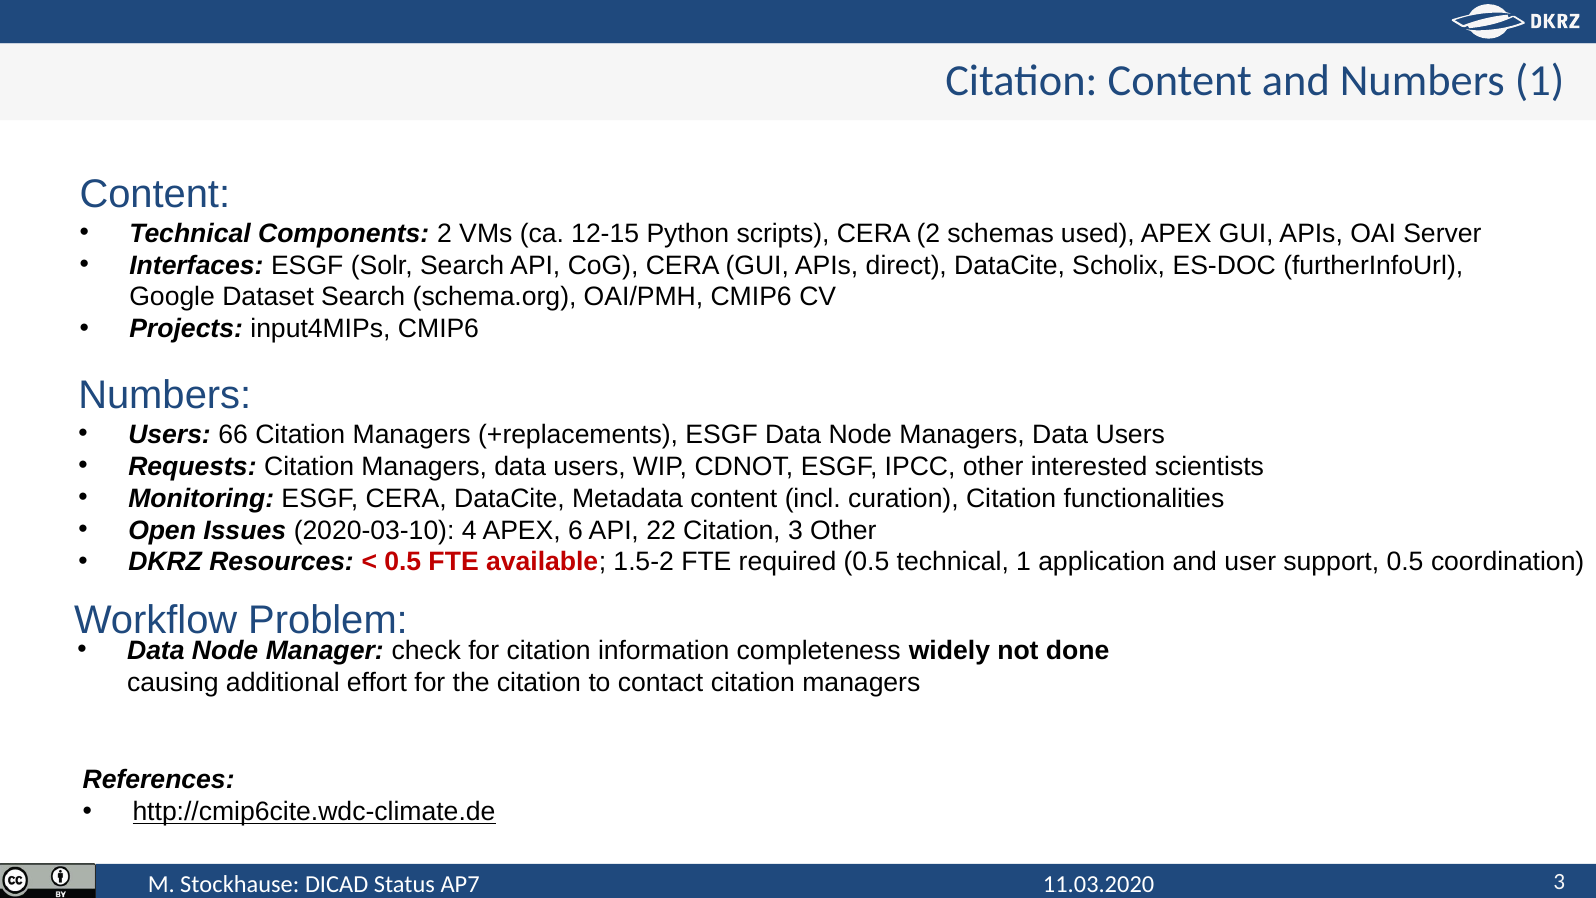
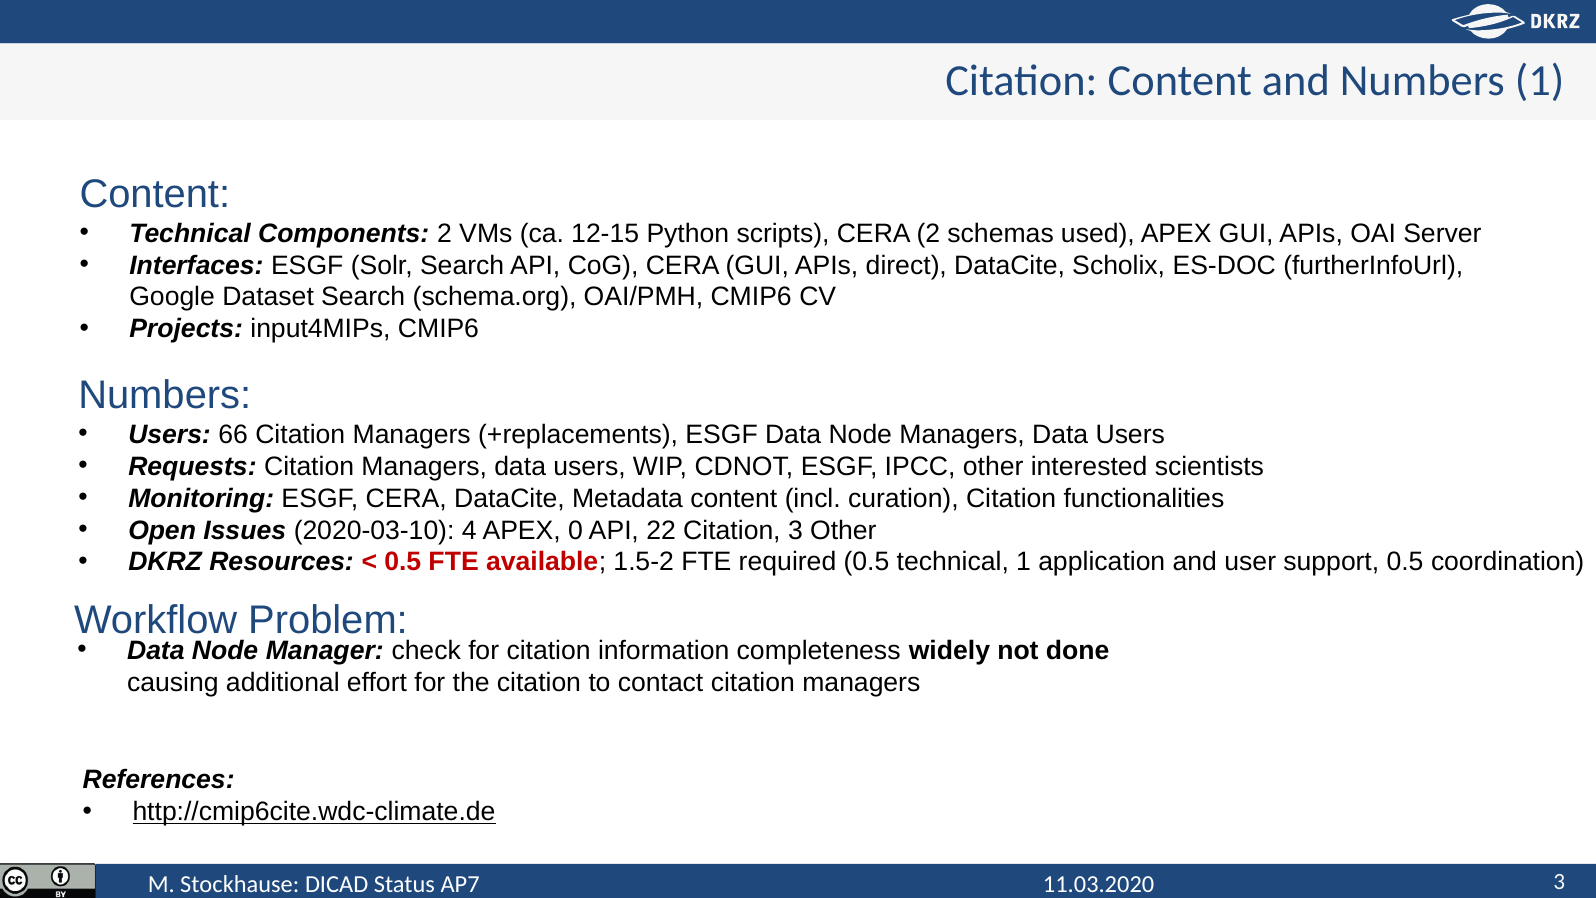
6: 6 -> 0
